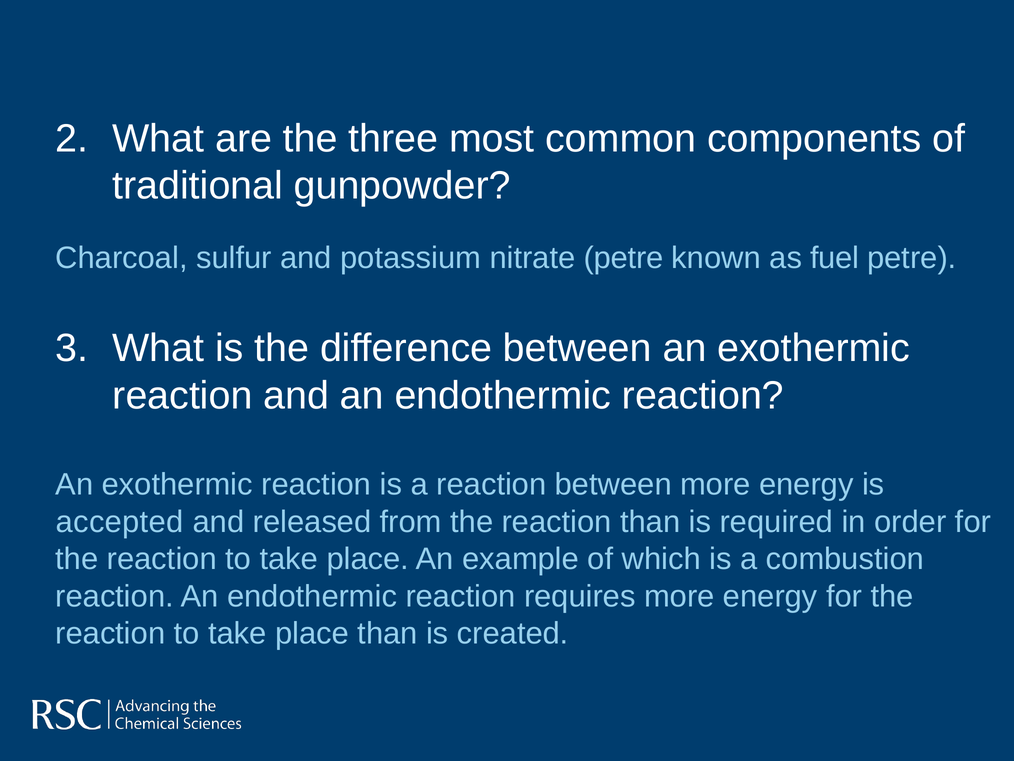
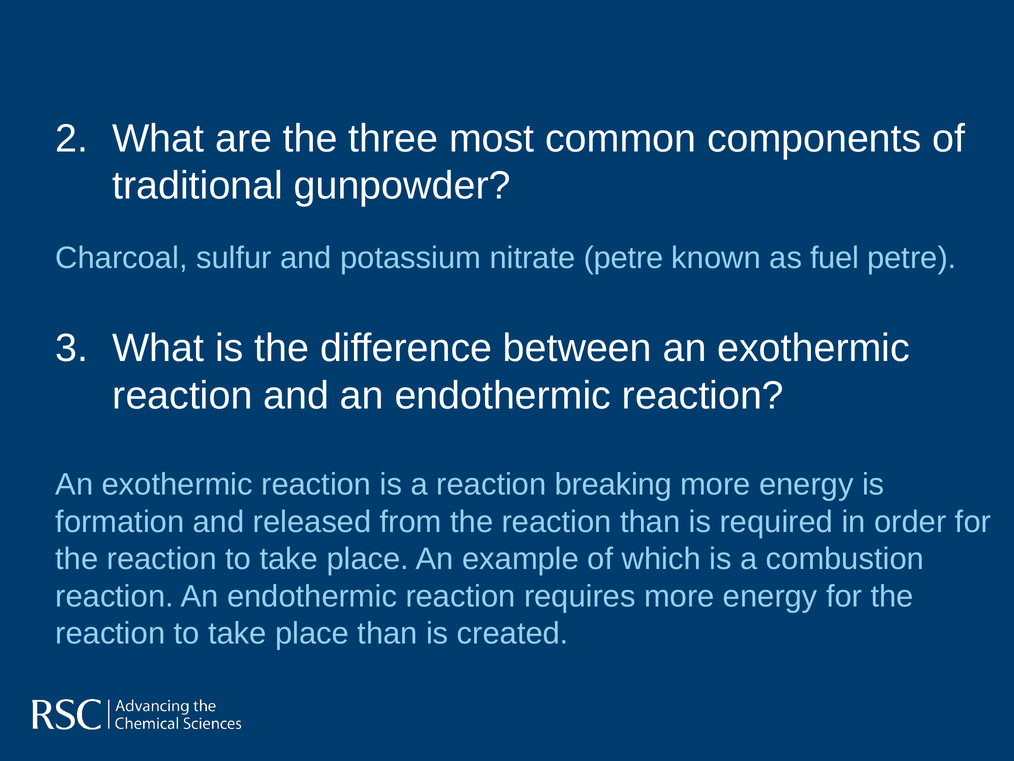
reaction between: between -> breaking
accepted: accepted -> formation
